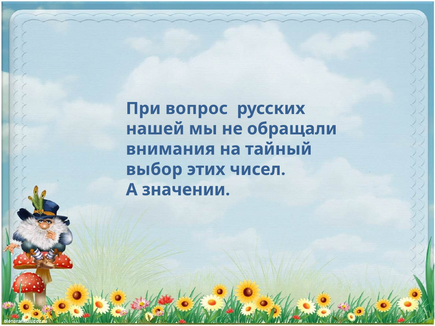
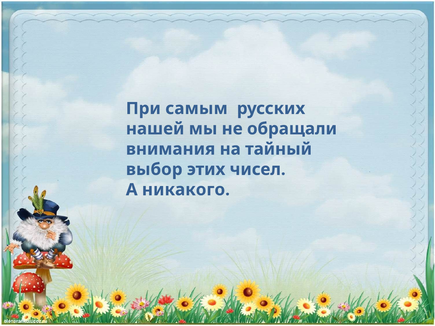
вопрос: вопрос -> самым
значении: значении -> никакого
